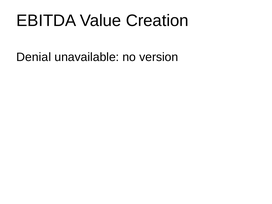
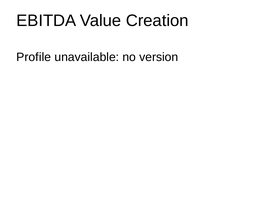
Denial: Denial -> Profile
